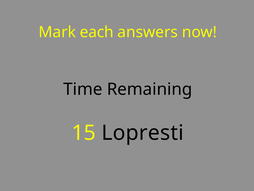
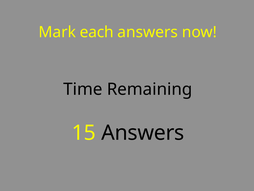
15 Lopresti: Lopresti -> Answers
